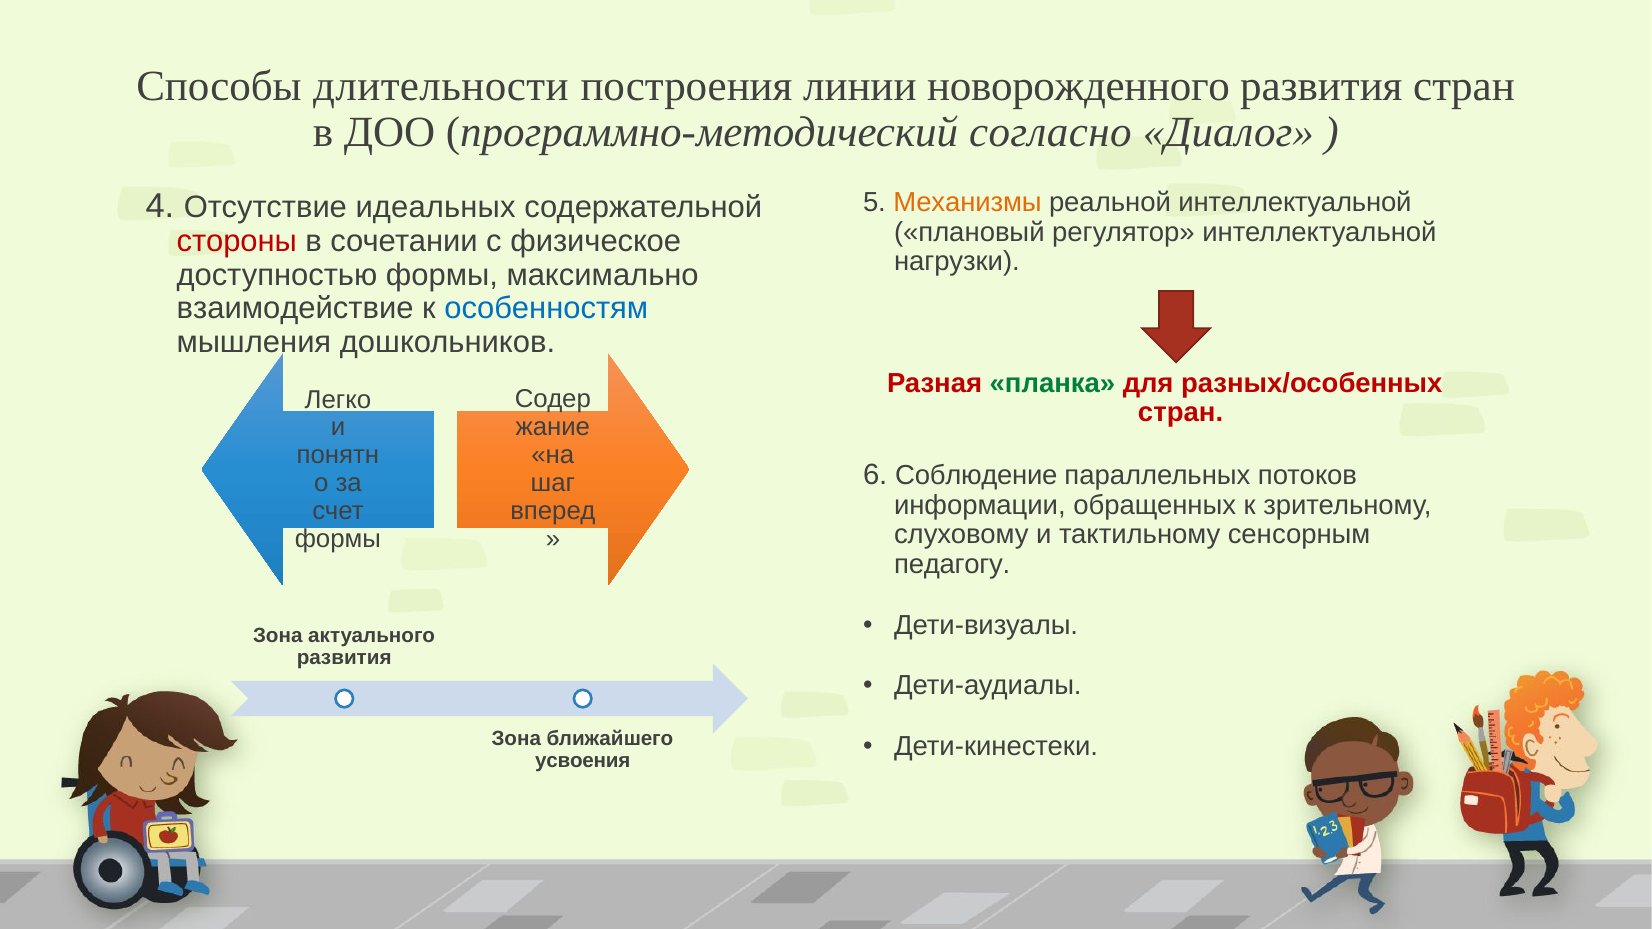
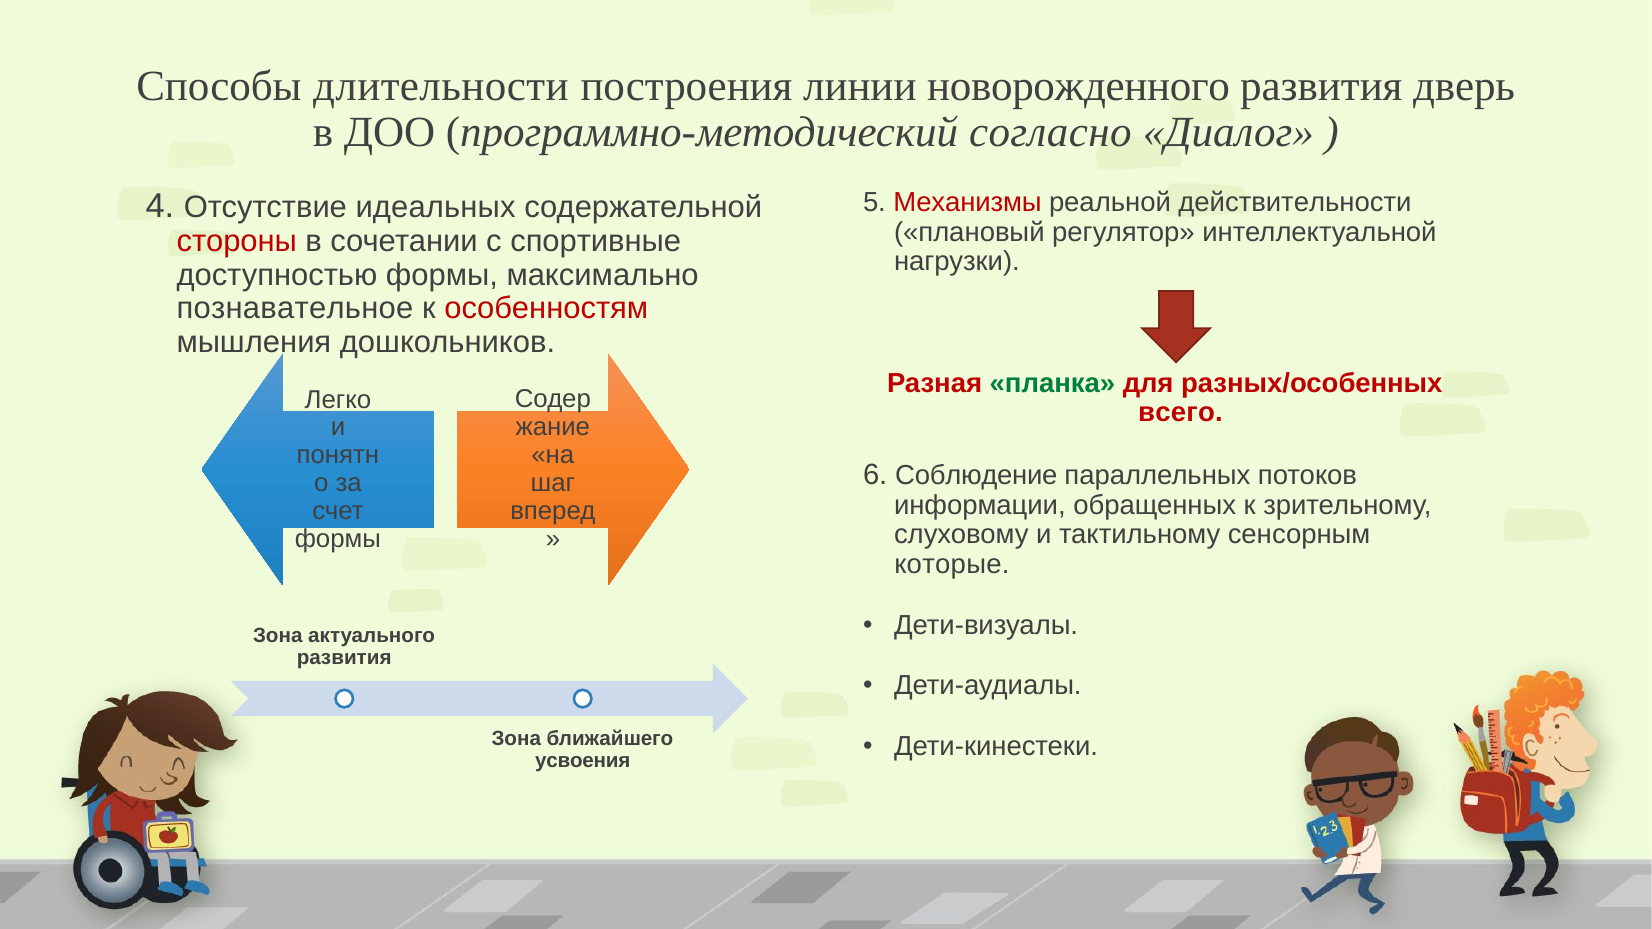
развития стран: стран -> дверь
Механизмы colour: orange -> red
реальной интеллектуальной: интеллектуальной -> действительности
физическое: физическое -> спортивные
взаимодействие: взаимодействие -> познавательное
особенностям colour: blue -> red
стран at (1181, 413): стран -> всего
педагогу: педагогу -> которые
